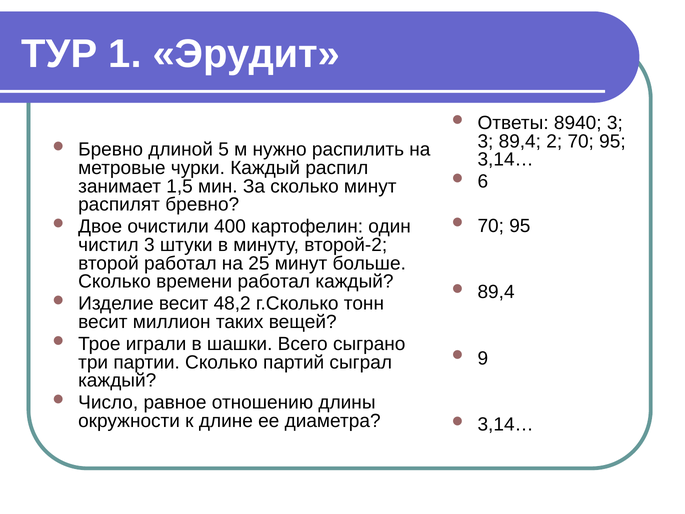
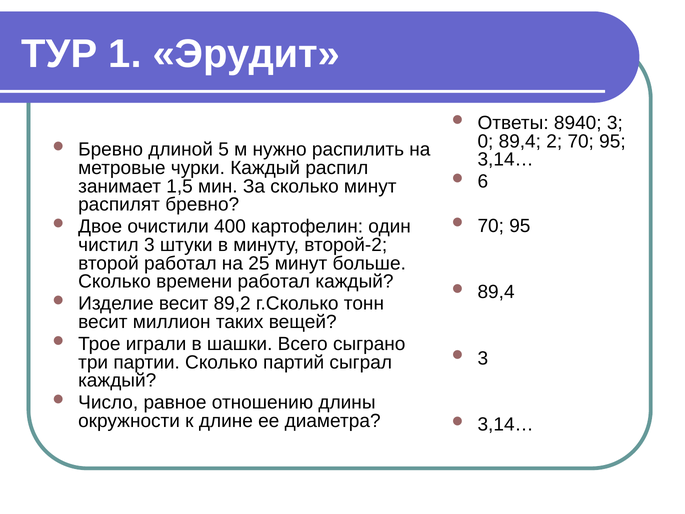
3 at (485, 141): 3 -> 0
48,2: 48,2 -> 89,2
9 at (483, 358): 9 -> 3
